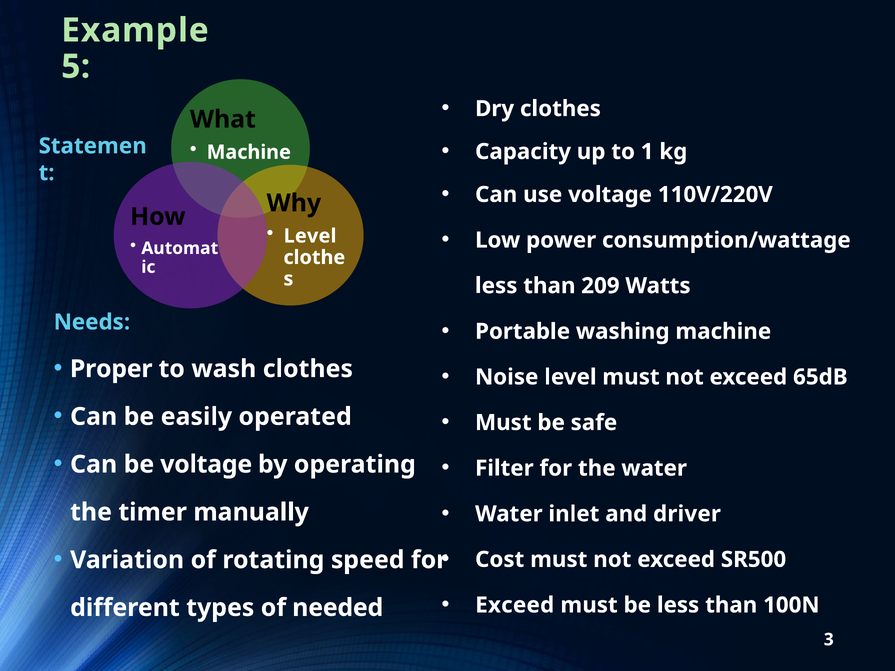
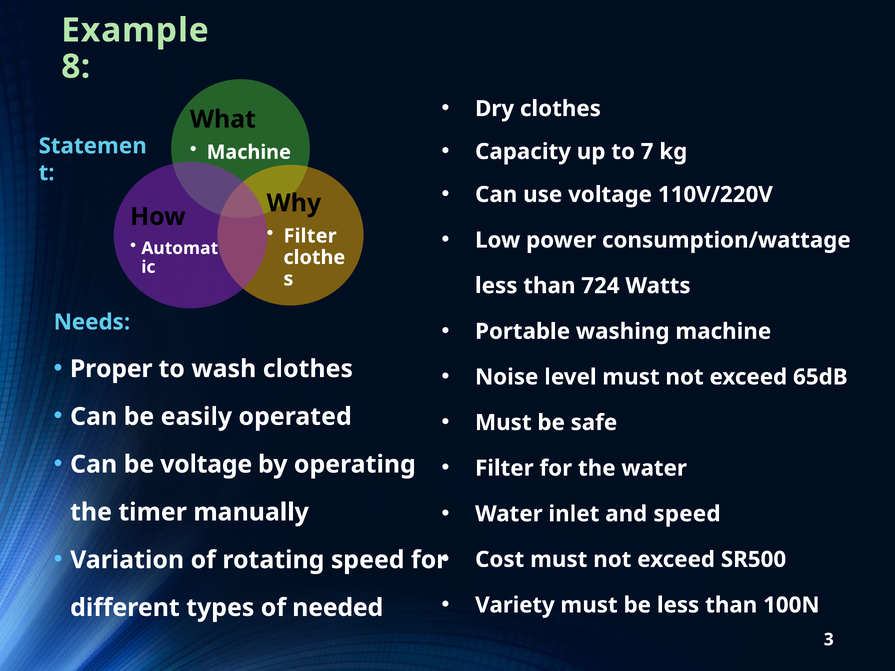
5: 5 -> 8
1: 1 -> 7
Level at (310, 236): Level -> Filter
209: 209 -> 724
and driver: driver -> speed
Exceed at (515, 605): Exceed -> Variety
